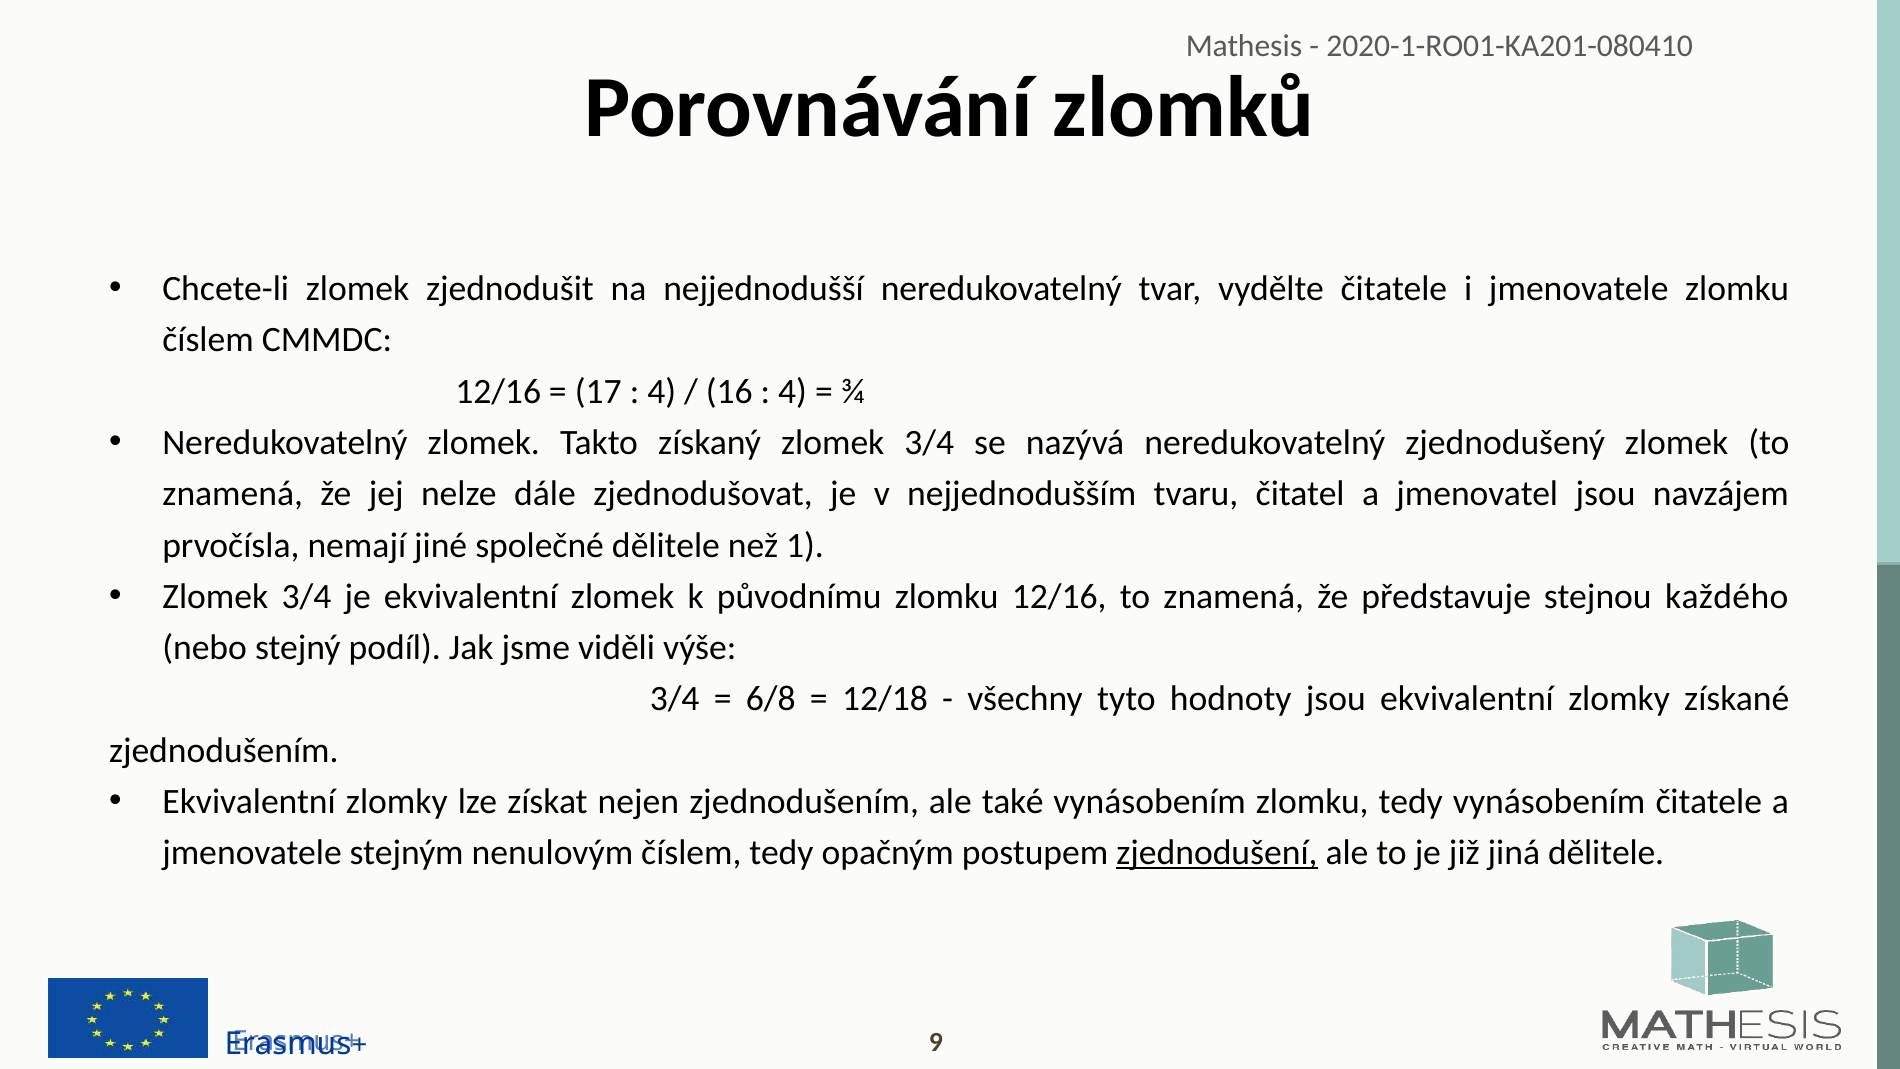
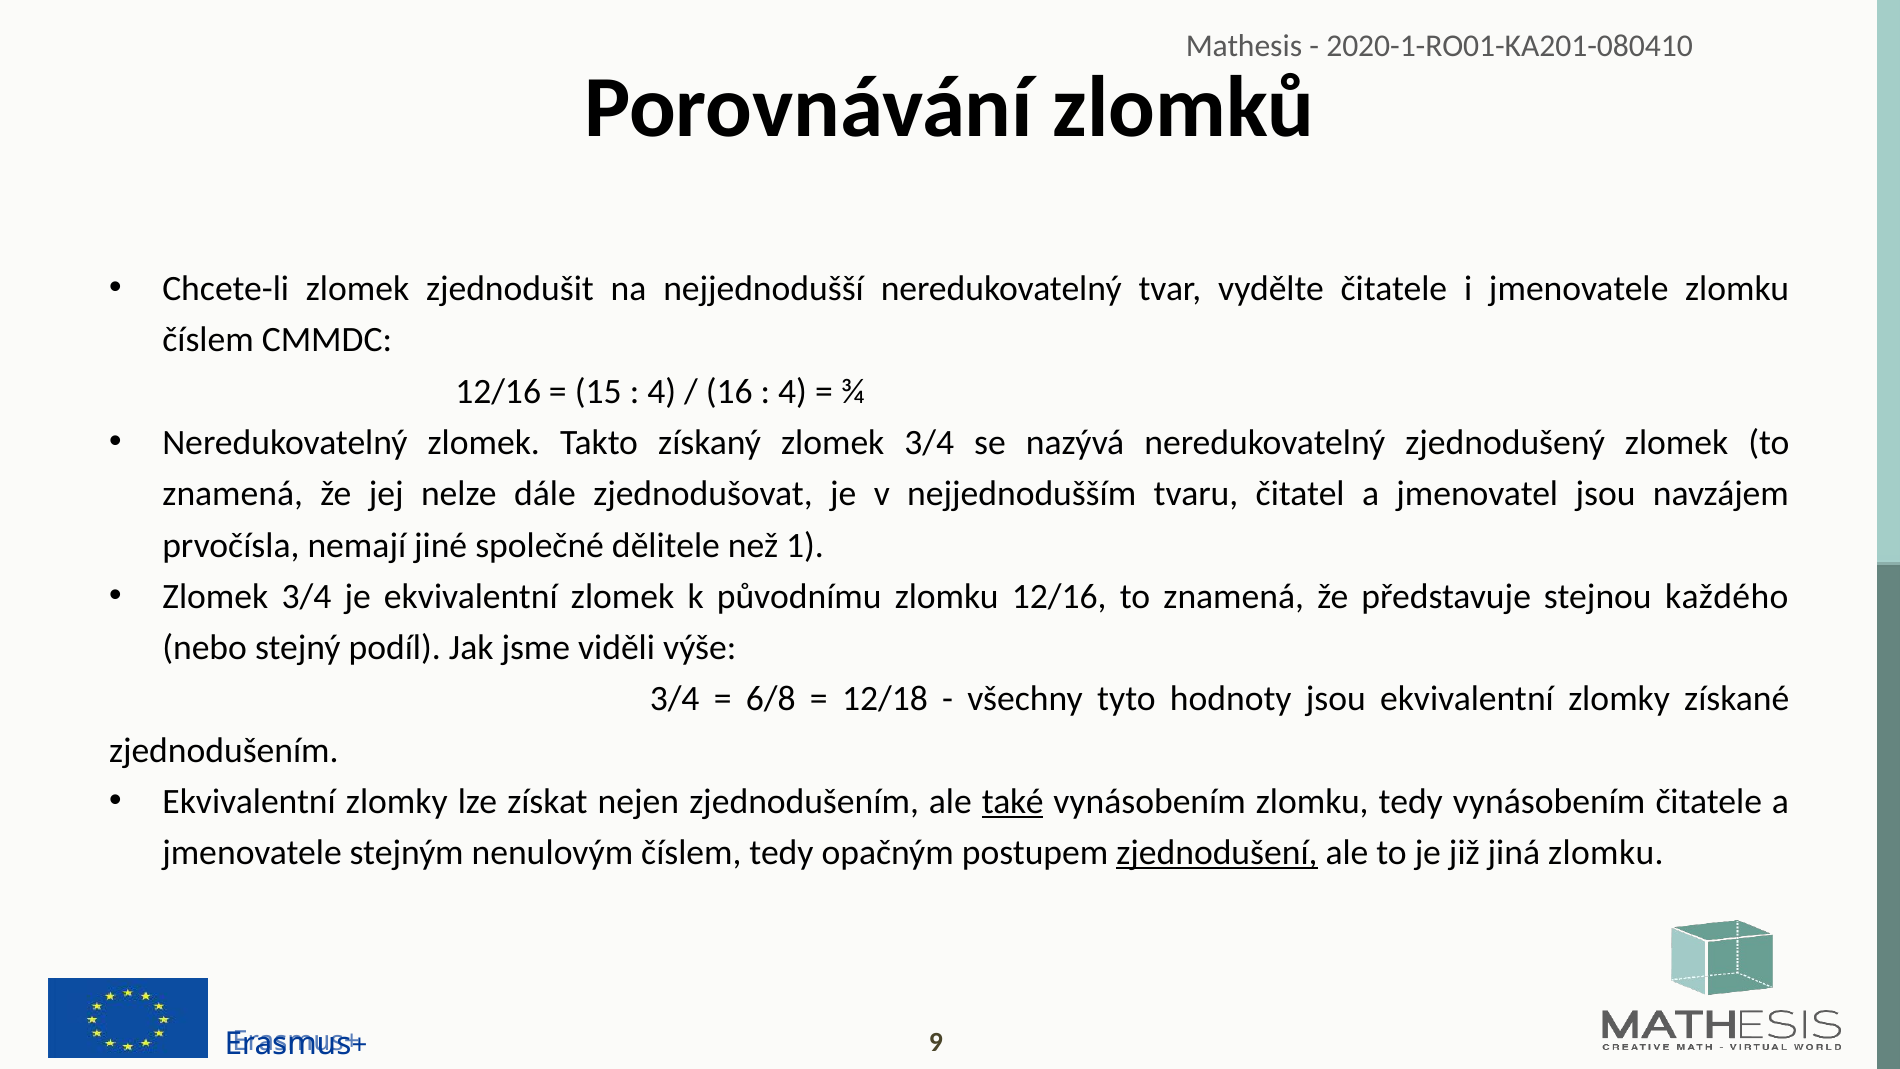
17: 17 -> 15
také underline: none -> present
jiná dělitele: dělitele -> zlomku
